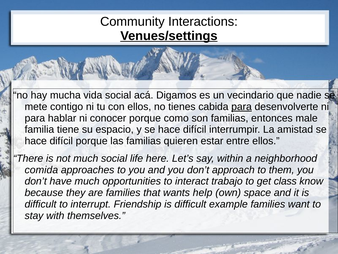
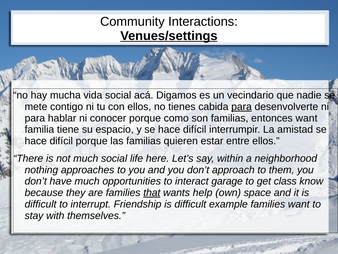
entonces male: male -> want
comida: comida -> nothing
trabajo: trabajo -> garage
that underline: none -> present
